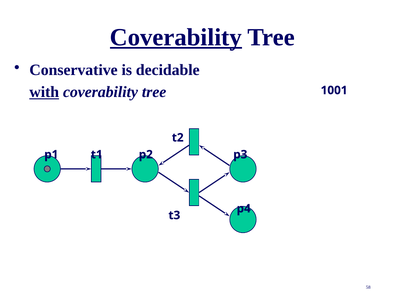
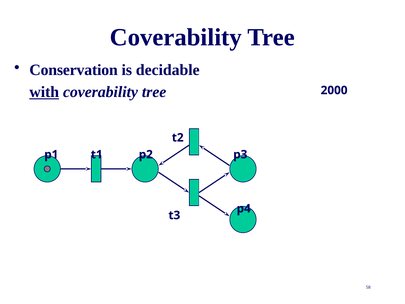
Coverability at (176, 37) underline: present -> none
Conservative: Conservative -> Conservation
1001: 1001 -> 2000
